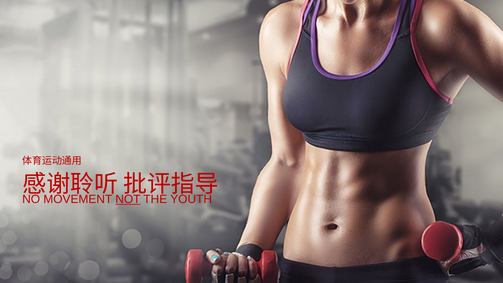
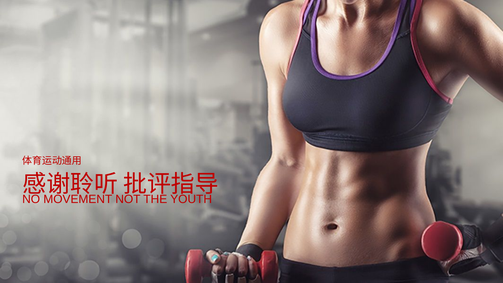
NOT underline: present -> none
